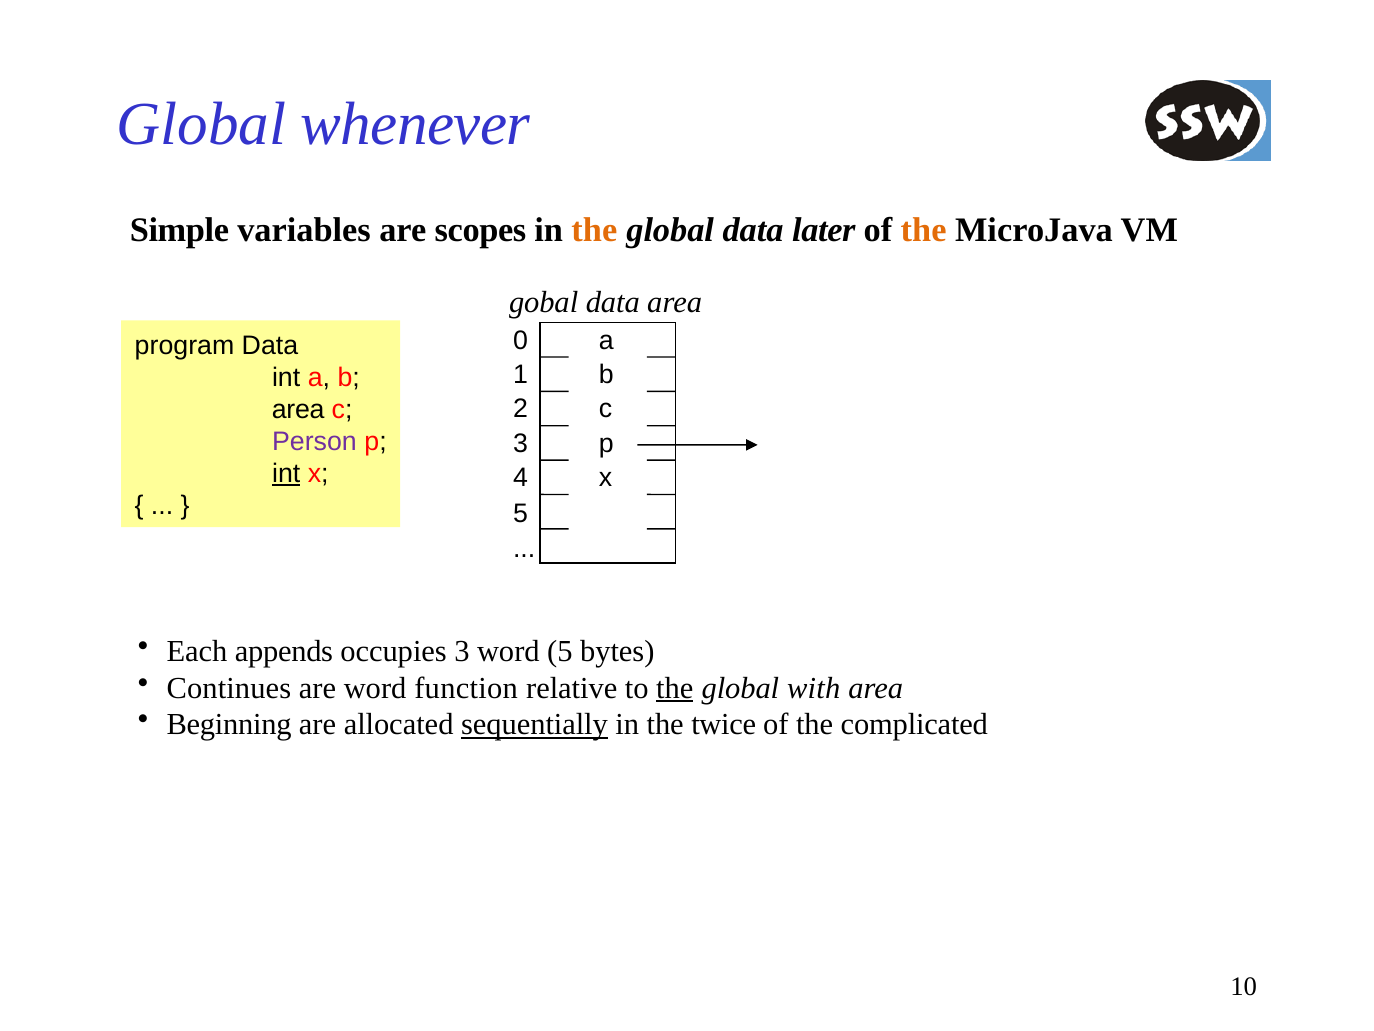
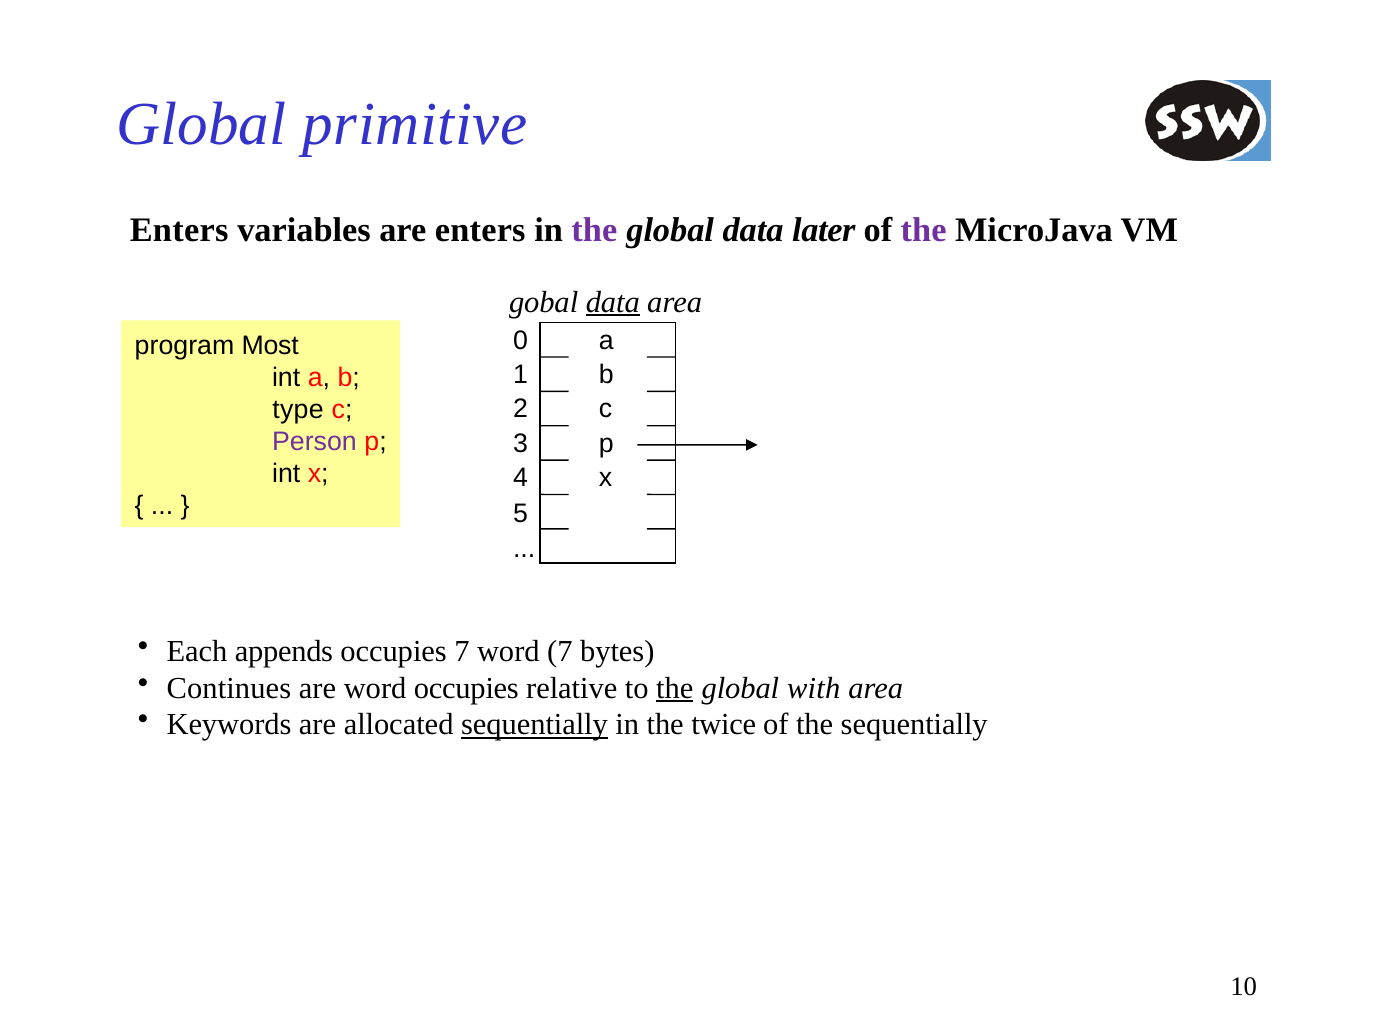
whenever: whenever -> primitive
Simple at (179, 230): Simple -> Enters
are scopes: scopes -> enters
the at (594, 230) colour: orange -> purple
the at (924, 230) colour: orange -> purple
data at (613, 302) underline: none -> present
program Data: Data -> Most
area at (298, 409): area -> type
int at (286, 474) underline: present -> none
occupies 3: 3 -> 7
word 5: 5 -> 7
word function: function -> occupies
Beginning: Beginning -> Keywords
the complicated: complicated -> sequentially
